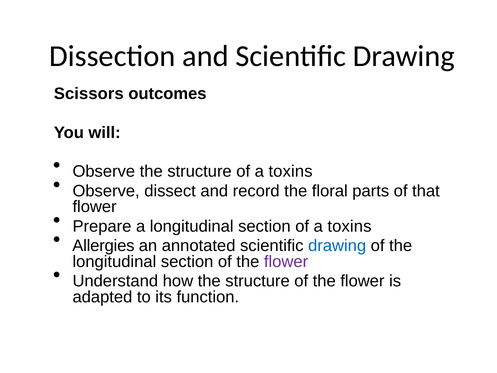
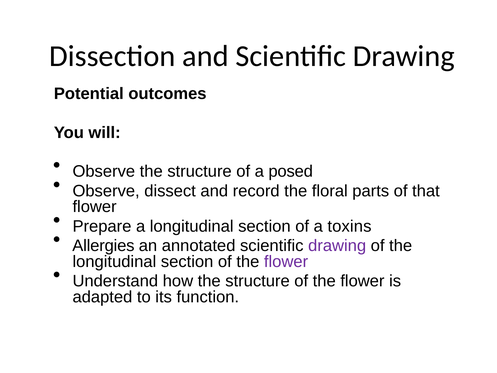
Scissors: Scissors -> Potential
structure of a toxins: toxins -> posed
drawing at (337, 246) colour: blue -> purple
